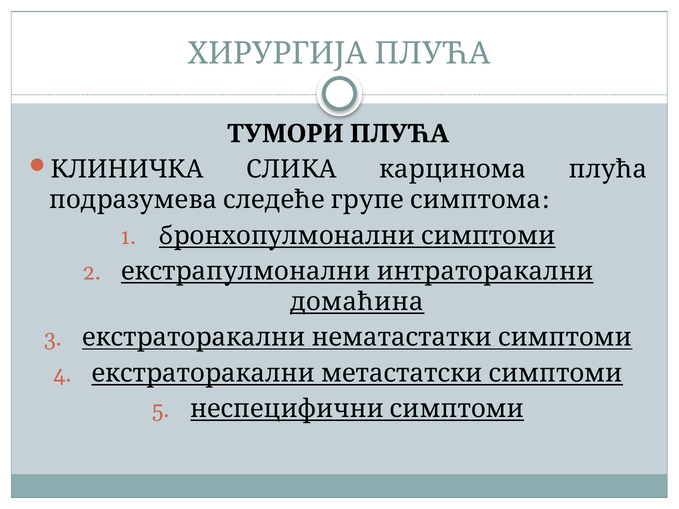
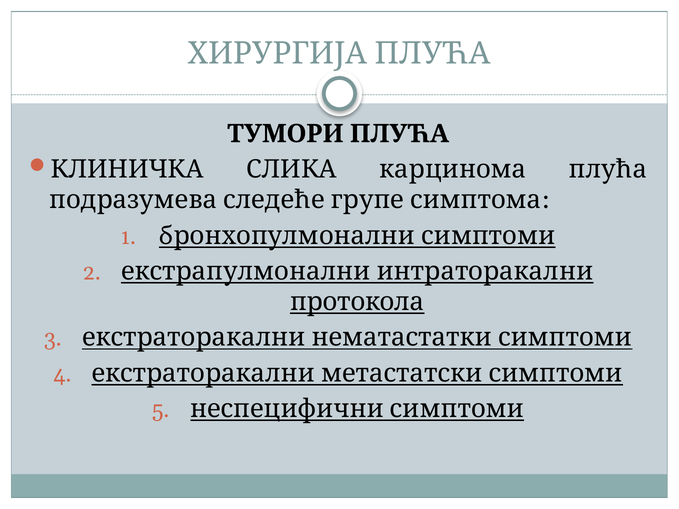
домаћина: домаћина -> протокола
